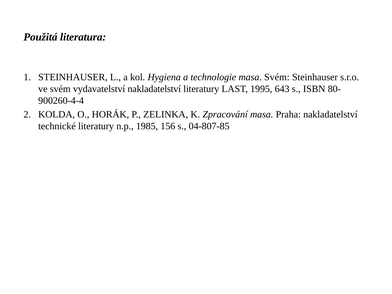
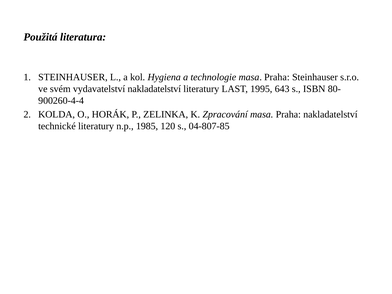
technologie masa Svém: Svém -> Praha
156: 156 -> 120
